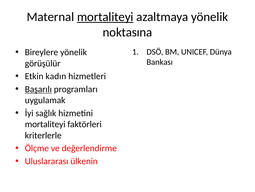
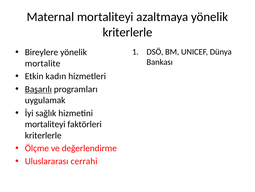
mortaliteyi at (105, 17) underline: present -> none
noktasına at (128, 32): noktasına -> kriterlerle
görüşülür: görüşülür -> mortalite
ülkenin: ülkenin -> cerrahi
